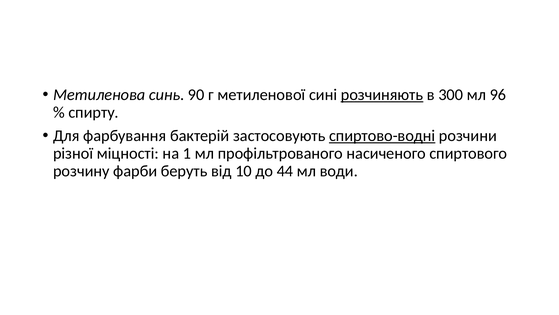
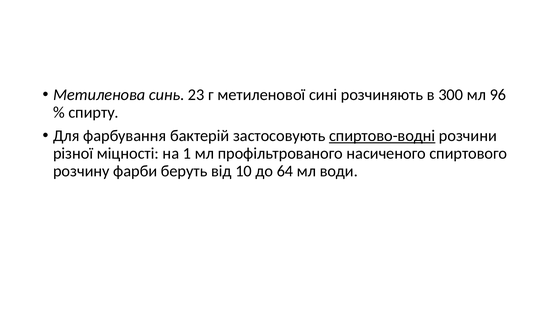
90: 90 -> 23
розчиняють underline: present -> none
44: 44 -> 64
